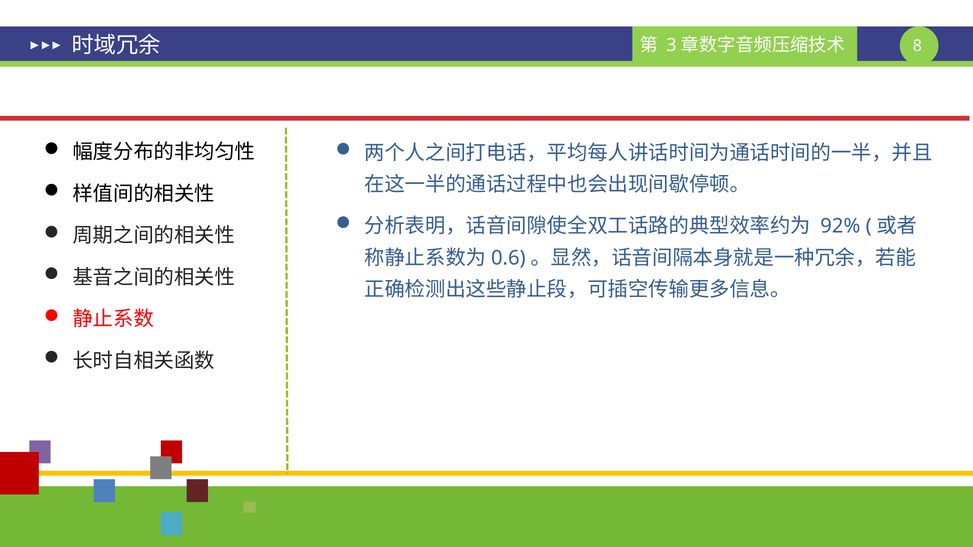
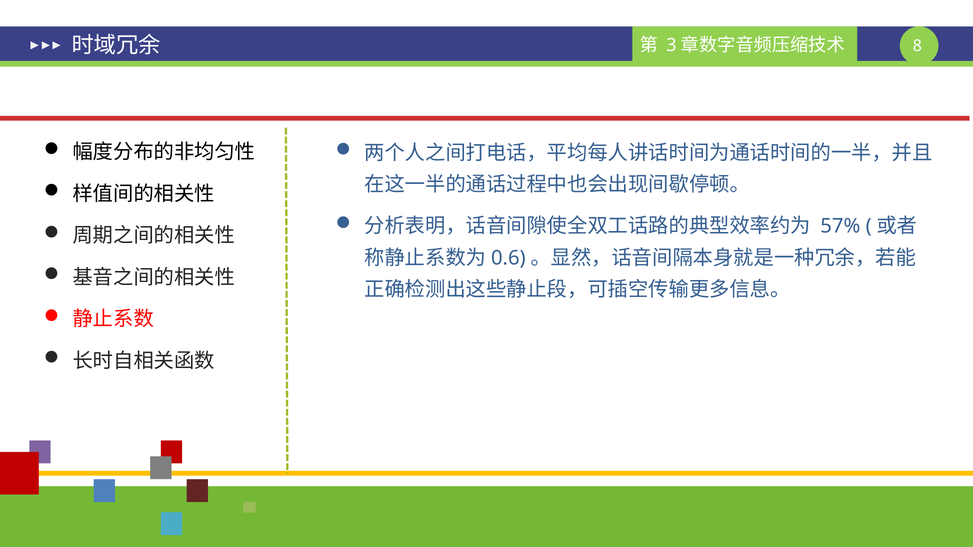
92%: 92% -> 57%
